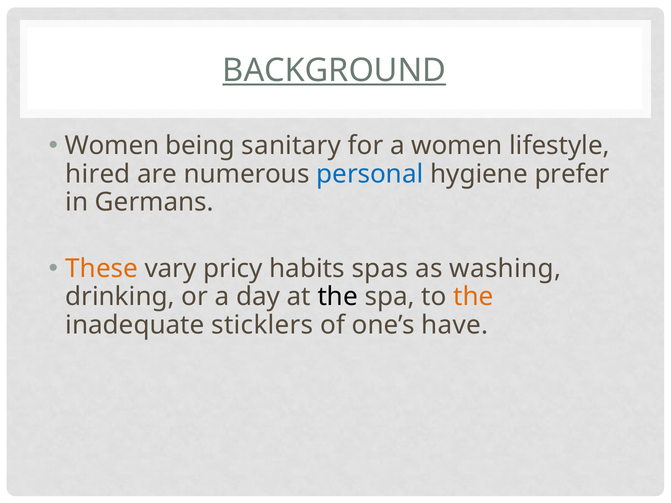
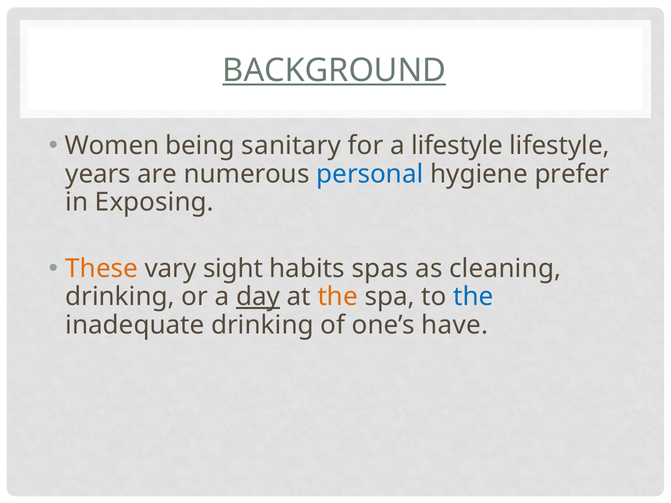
a women: women -> lifestyle
hired: hired -> years
Germans: Germans -> Exposing
pricy: pricy -> sight
washing: washing -> cleaning
day underline: none -> present
the at (338, 297) colour: black -> orange
the at (473, 297) colour: orange -> blue
inadequate sticklers: sticklers -> drinking
